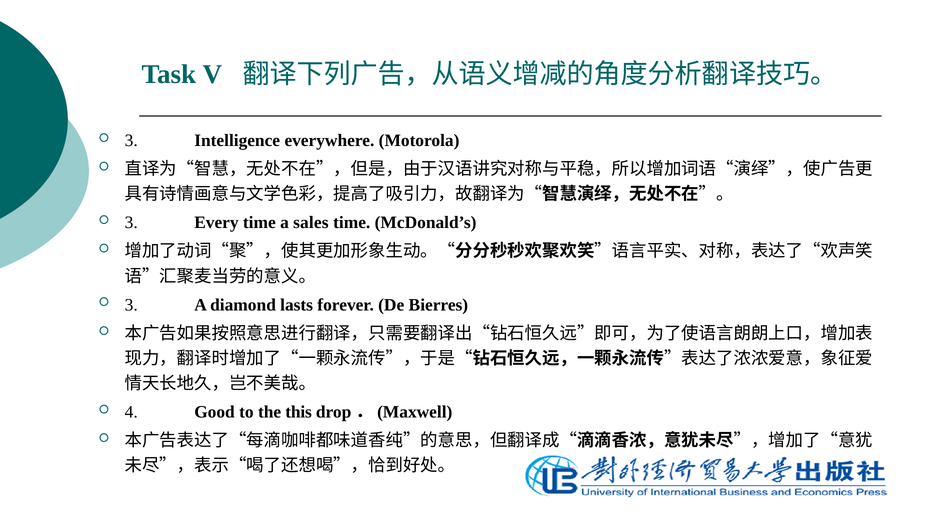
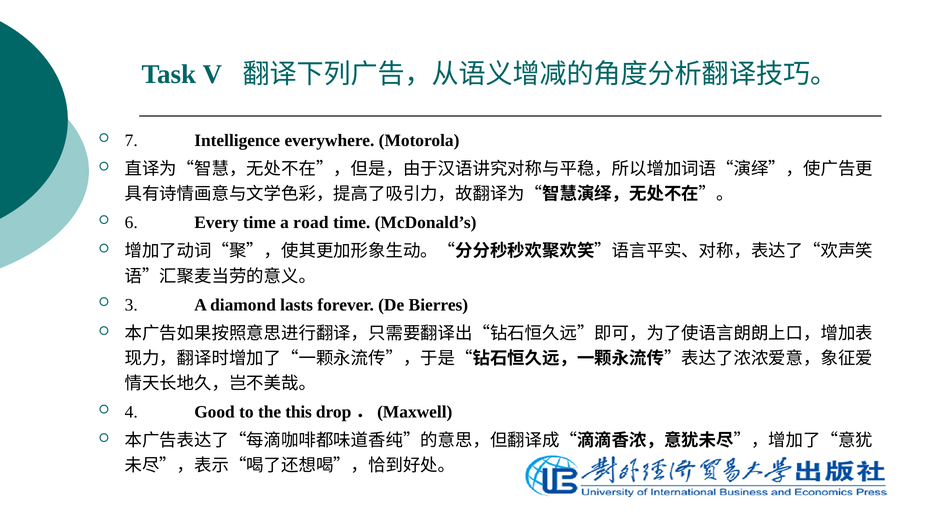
3 at (131, 141): 3 -> 7
3 at (131, 223): 3 -> 6
sales: sales -> road
